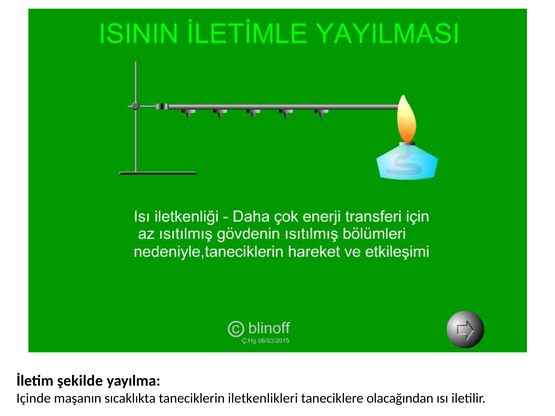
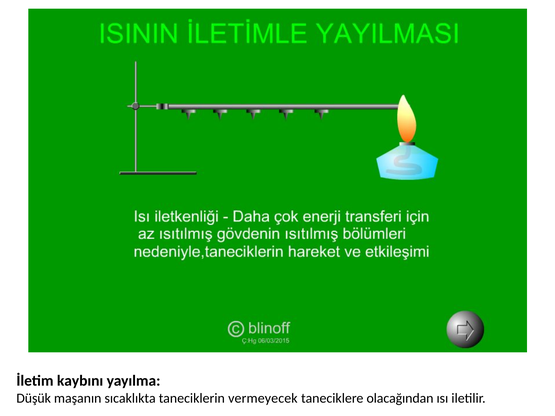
şekilde: şekilde -> kaybını
Içinde: Içinde -> Düşük
iletkenlikleri: iletkenlikleri -> vermeyecek
